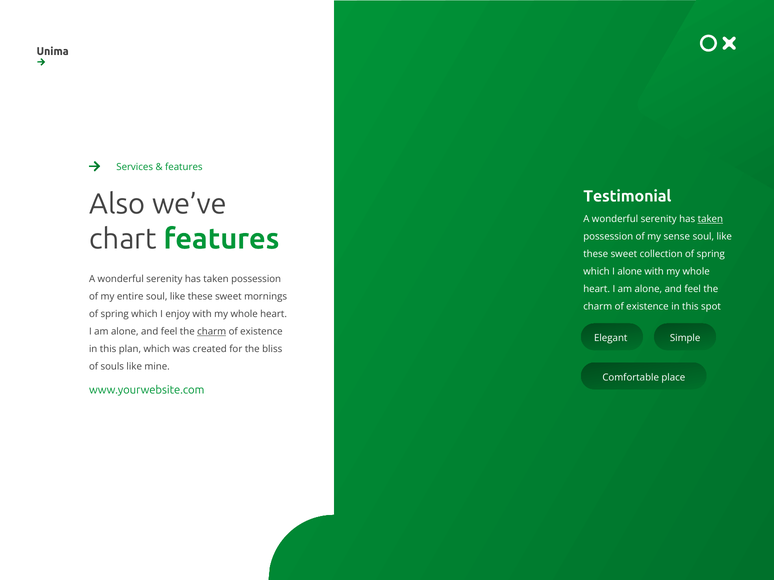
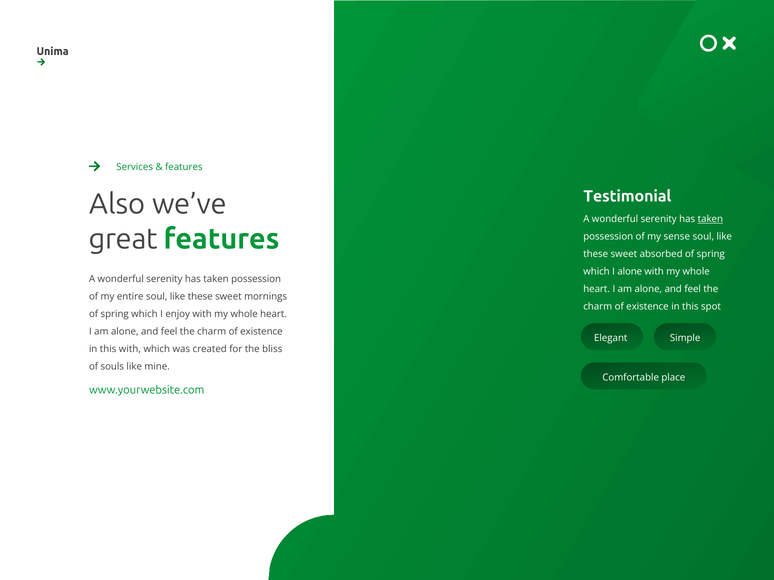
chart: chart -> great
collection: collection -> absorbed
charm at (212, 332) underline: present -> none
this plan: plan -> with
